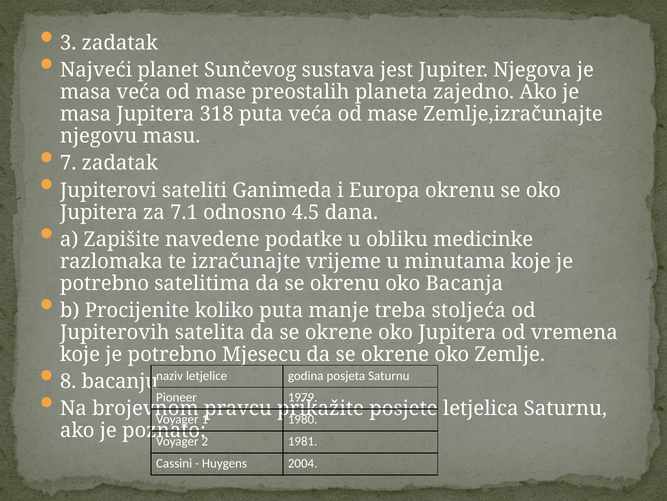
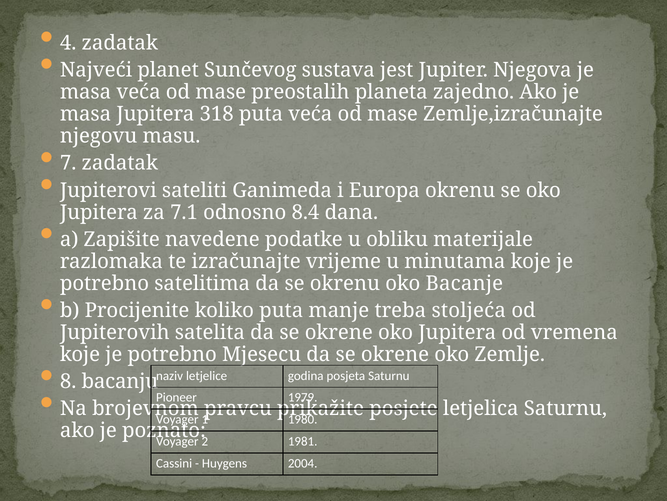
3: 3 -> 4
4.5: 4.5 -> 8.4
medicinke: medicinke -> materijale
Bacanja: Bacanja -> Bacanje
